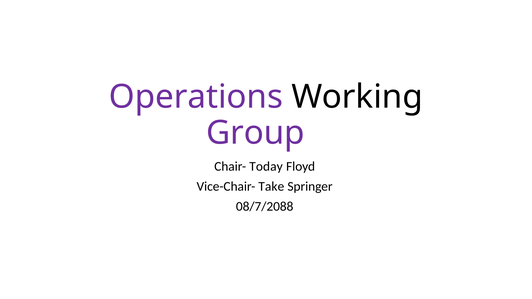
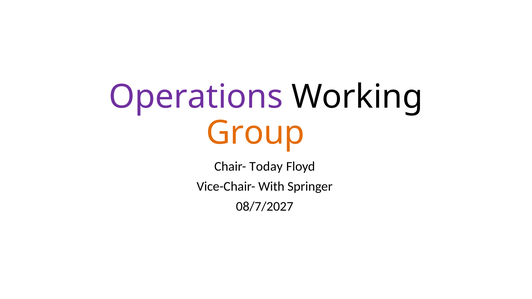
Group colour: purple -> orange
Take: Take -> With
08/7/2088: 08/7/2088 -> 08/7/2027
